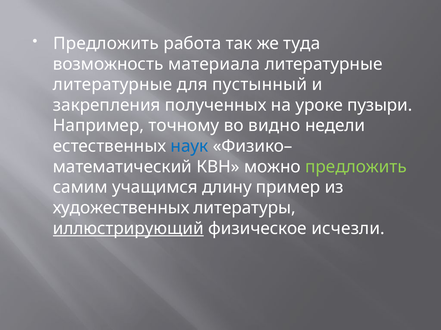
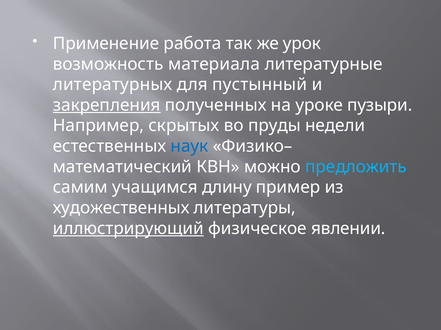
Предложить at (106, 44): Предложить -> Применение
туда: туда -> урок
литературные at (113, 85): литературные -> литературных
закрепления underline: none -> present
точному: точному -> скрытых
видно: видно -> пруды
предложить at (356, 167) colour: light green -> light blue
исчезли: исчезли -> явлении
